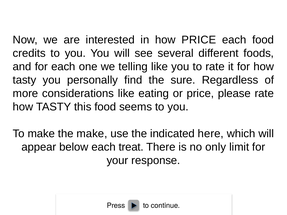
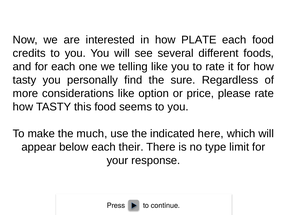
how PRICE: PRICE -> PLATE
eating: eating -> option
the make: make -> much
treat: treat -> their
only: only -> type
